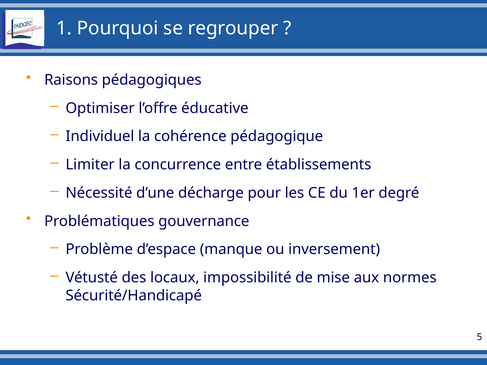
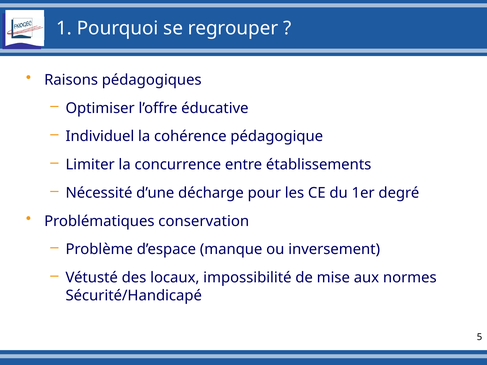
gouvernance: gouvernance -> conservation
